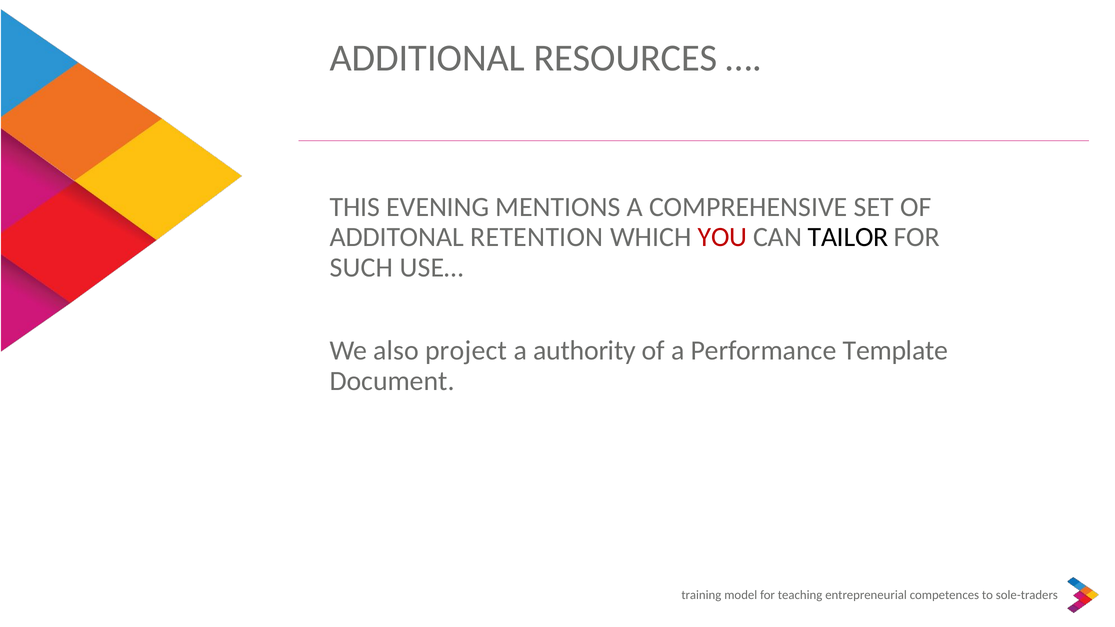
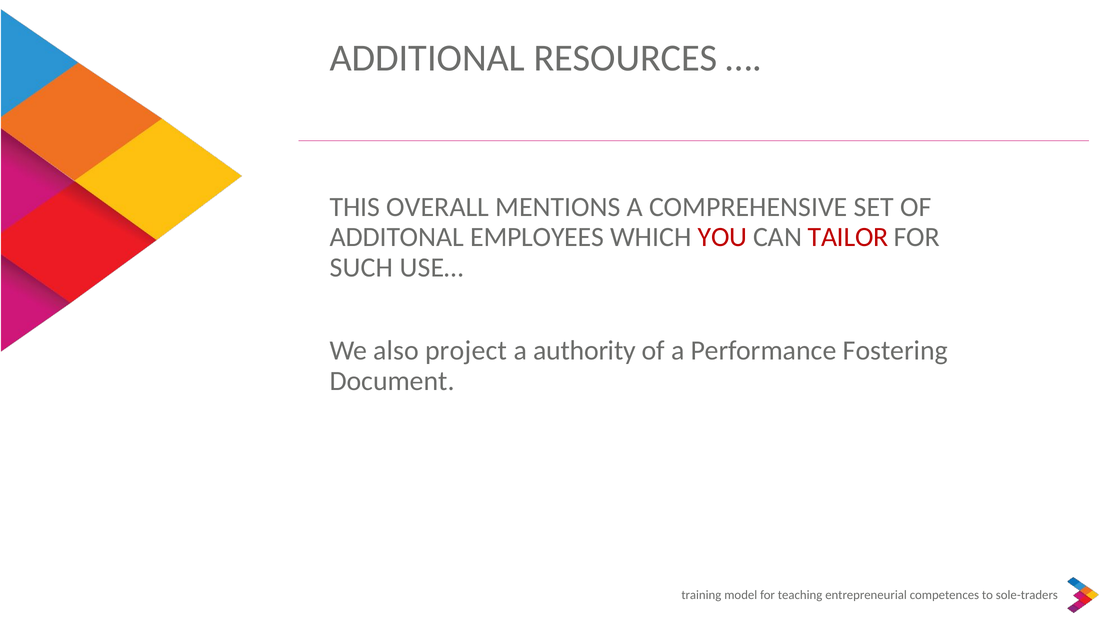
EVENING: EVENING -> OVERALL
RETENTION: RETENTION -> EMPLOYEES
TAILOR colour: black -> red
Template: Template -> Fostering
